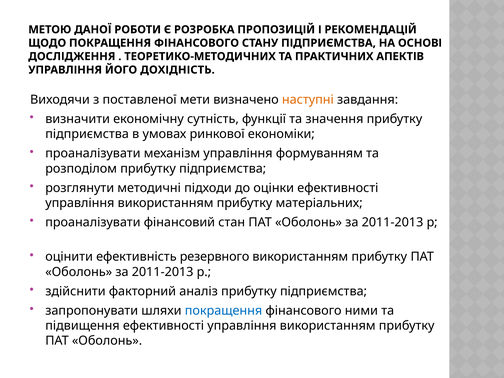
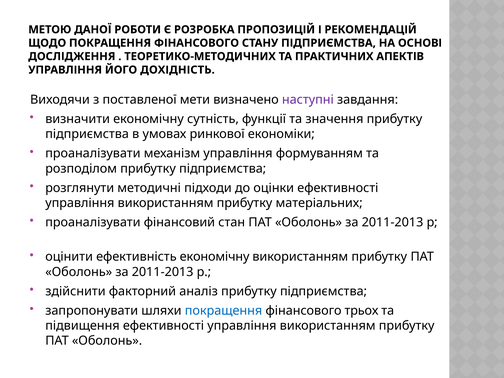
наступні colour: orange -> purple
ефективність резервного: резервного -> економічну
ними: ними -> трьох
